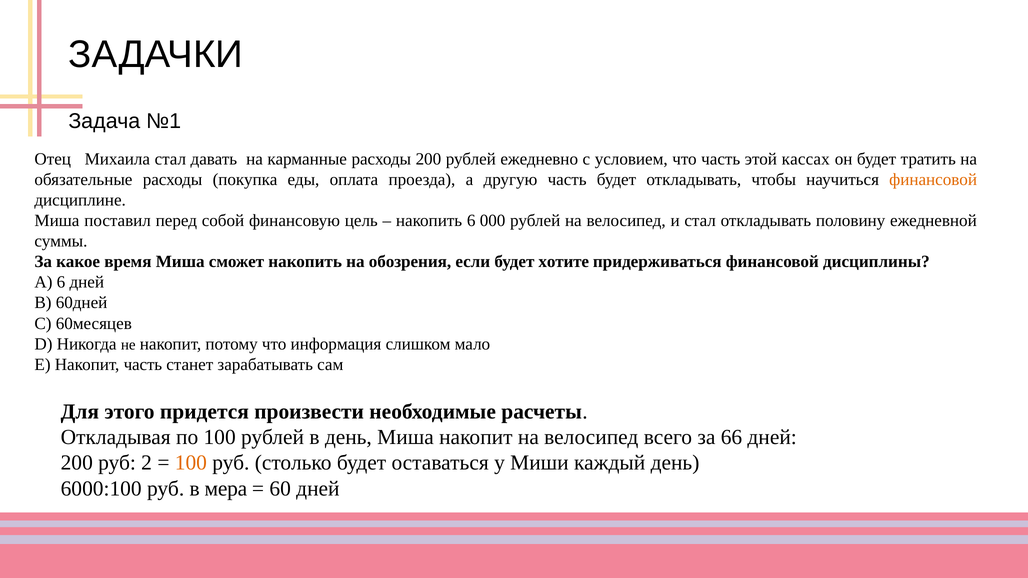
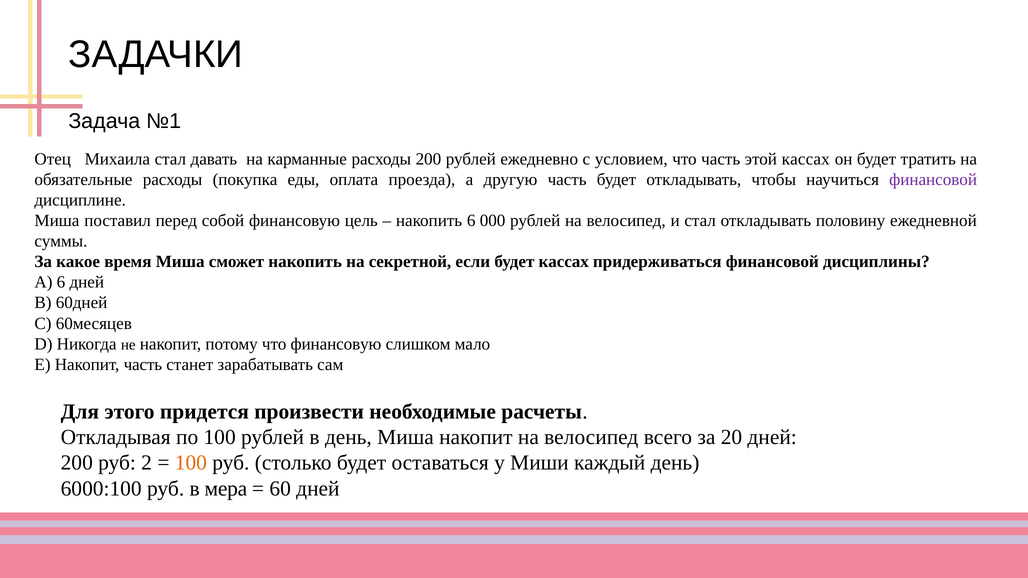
финансовой at (933, 180) colour: orange -> purple
обозрения: обозрения -> секретной
будет хотите: хотите -> кассах
что информация: информация -> финансовую
66: 66 -> 20
